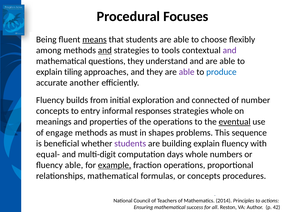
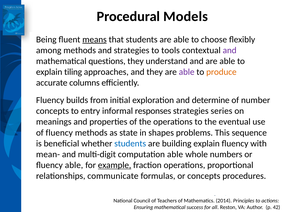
Focuses: Focuses -> Models
and at (105, 50) underline: present -> none
produce colour: blue -> orange
another: another -> columns
connected: connected -> determine
strategies whole: whole -> series
eventual underline: present -> none
of engage: engage -> fluency
must: must -> state
students at (130, 144) colour: purple -> blue
equal-: equal- -> mean-
computation days: days -> able
relationships mathematical: mathematical -> communicate
